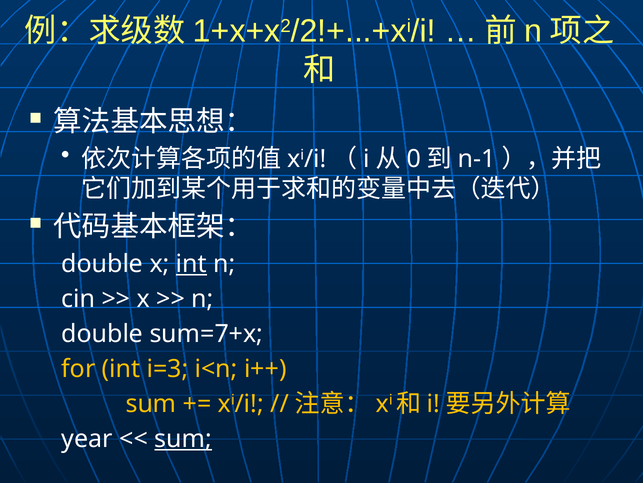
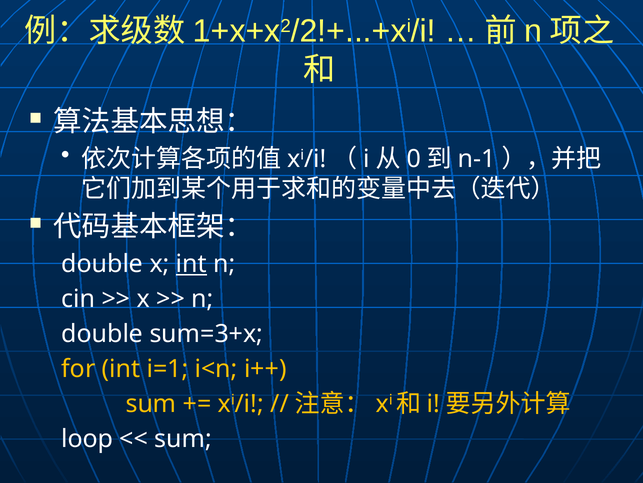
sum=7+x: sum=7+x -> sum=3+x
i=3: i=3 -> i=1
year: year -> loop
sum at (183, 438) underline: present -> none
